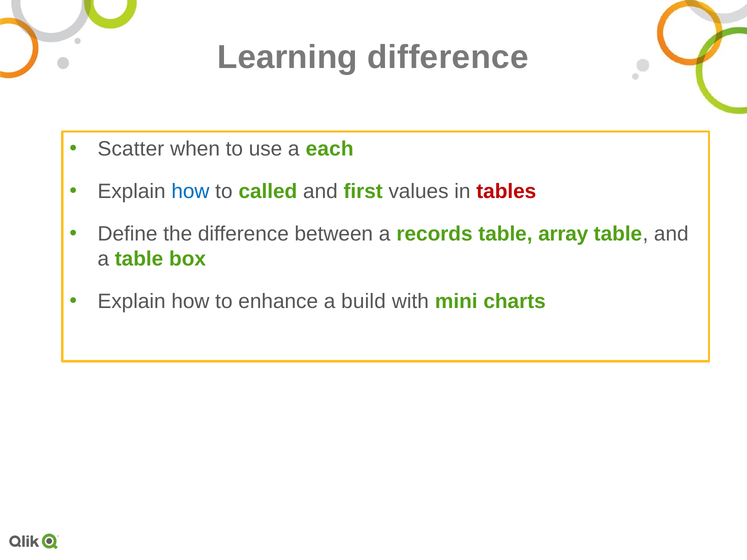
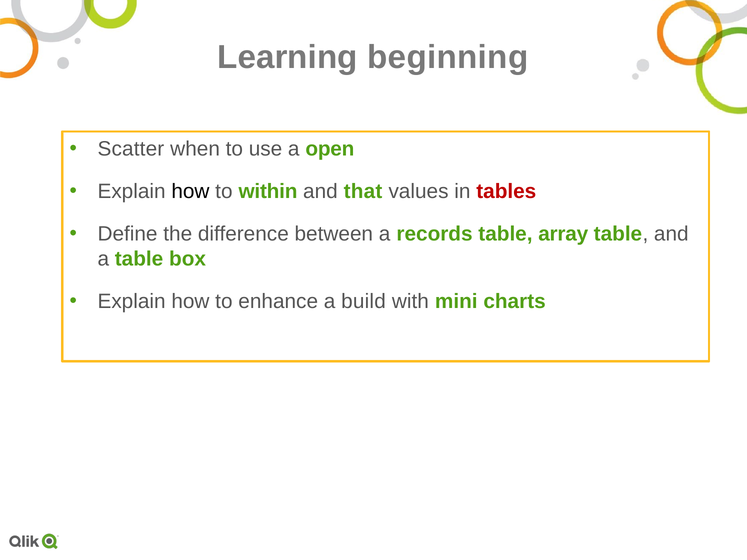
Learning difference: difference -> beginning
each: each -> open
how at (190, 192) colour: blue -> black
called: called -> within
first: first -> that
